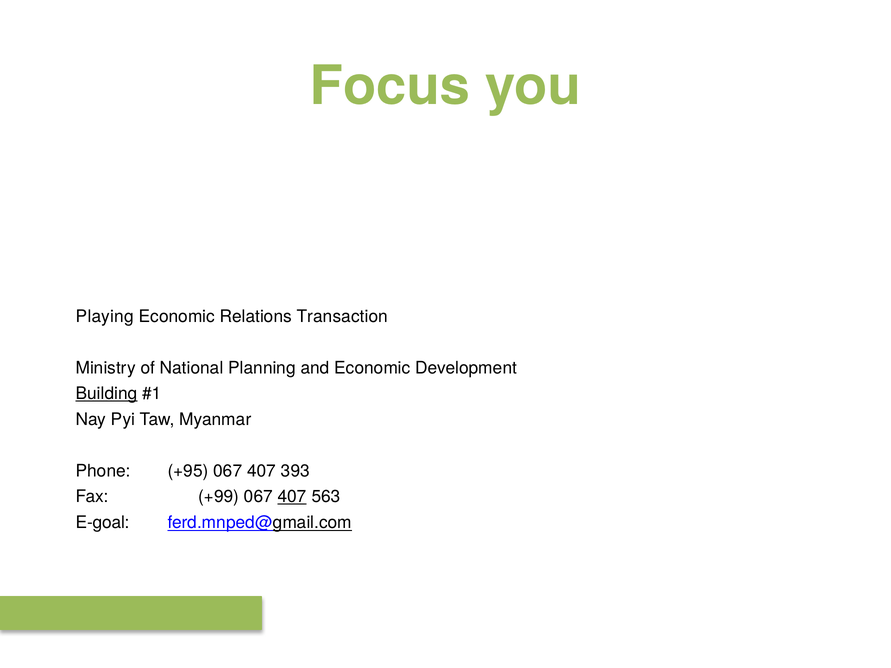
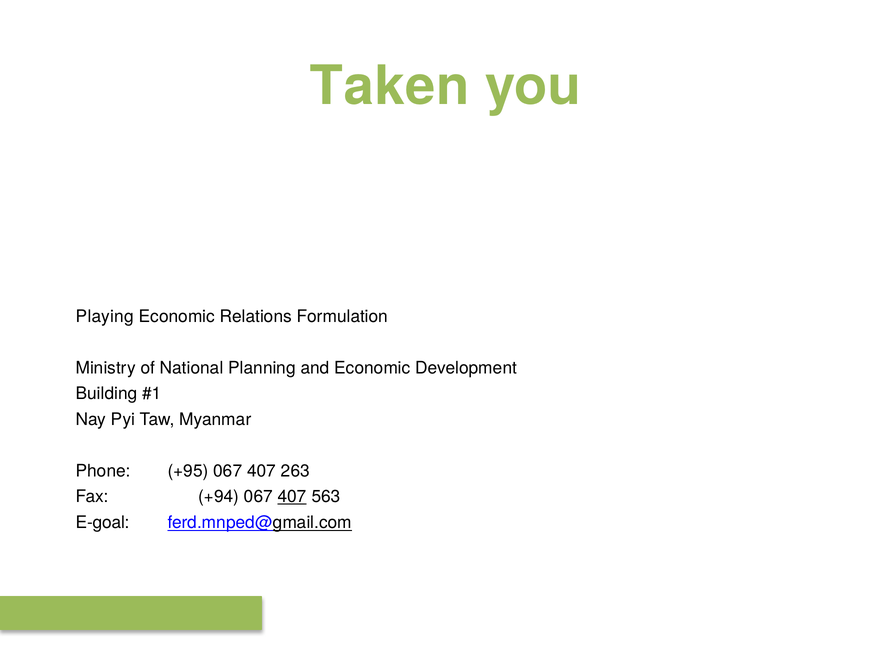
Focus: Focus -> Taken
Transaction: Transaction -> Formulation
Building underline: present -> none
393: 393 -> 263
+99: +99 -> +94
